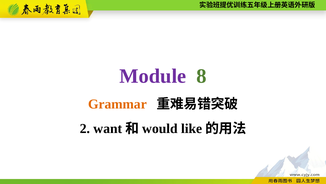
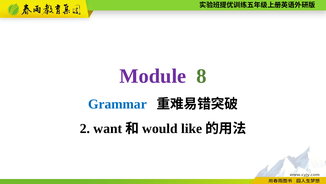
Grammar colour: orange -> blue
